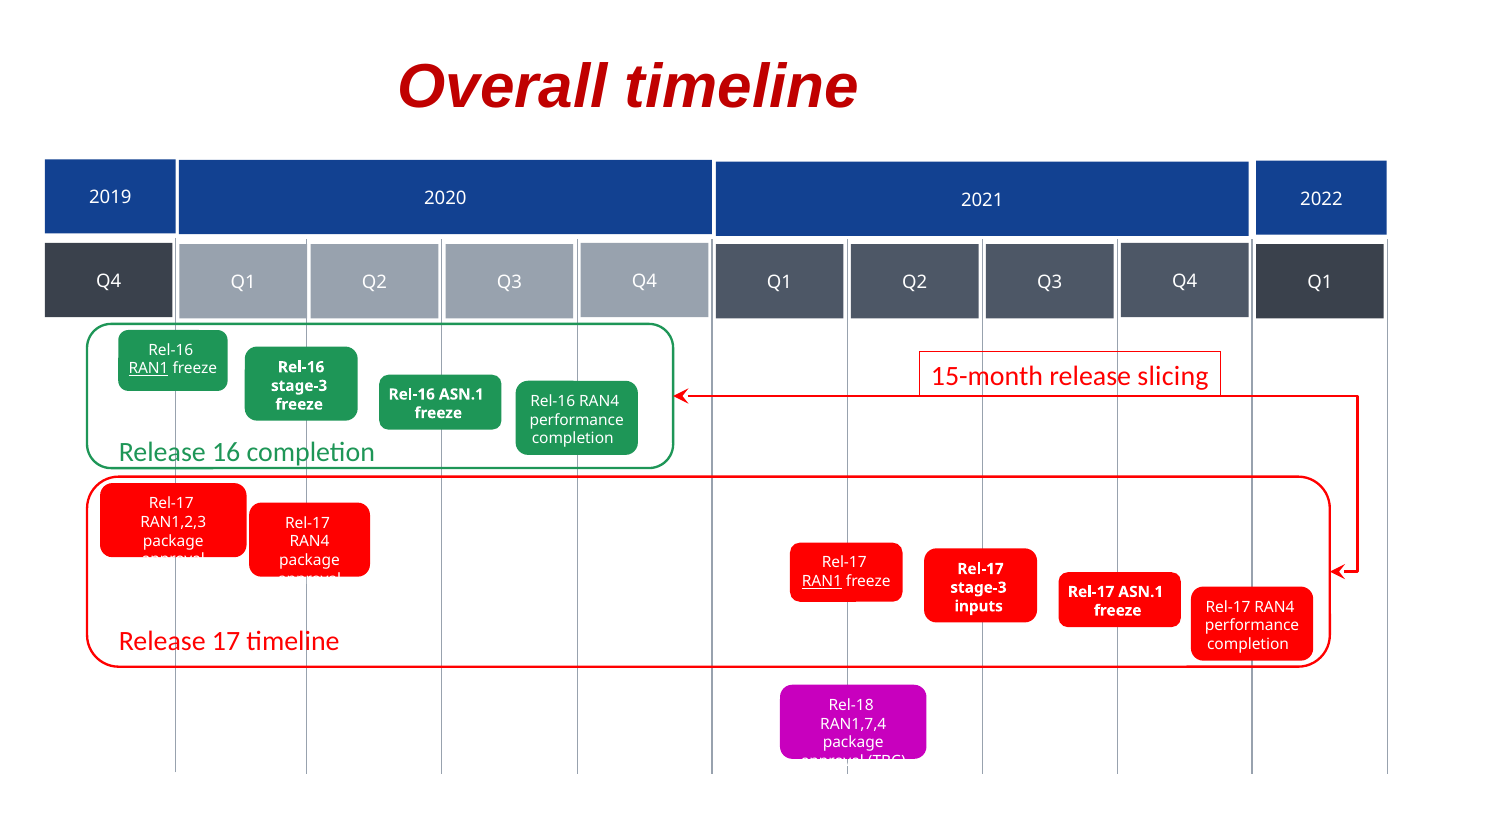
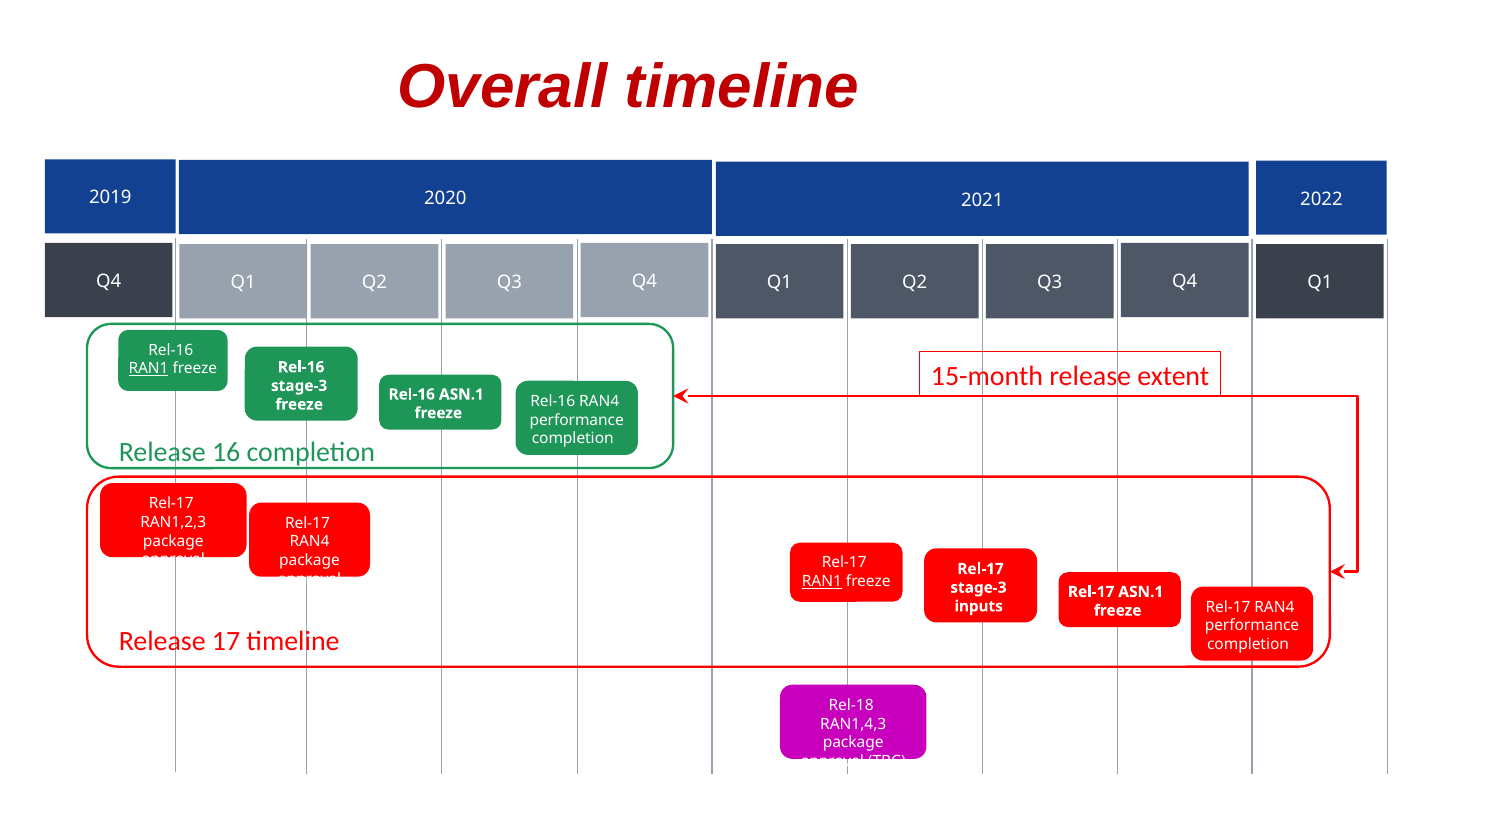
slicing: slicing -> extent
RAN1,7,4: RAN1,7,4 -> RAN1,4,3
